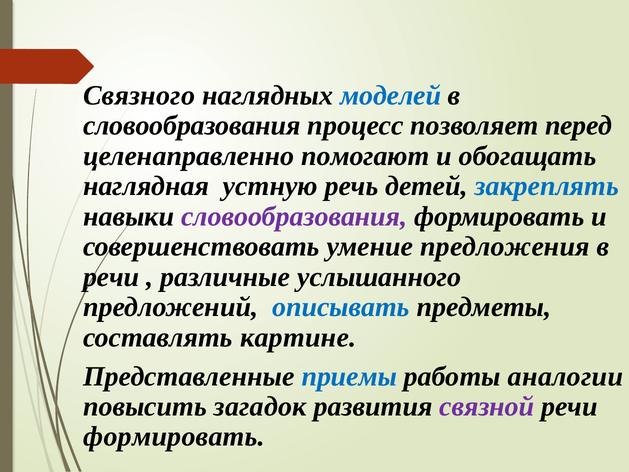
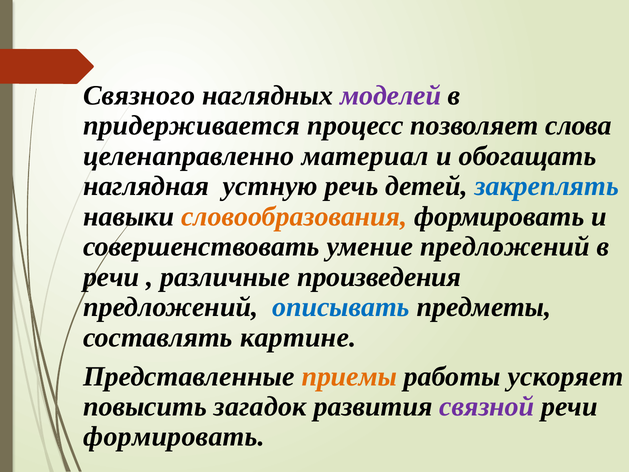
моделей colour: blue -> purple
словообразования at (192, 126): словообразования -> придерживается
перед: перед -> слова
помогают: помогают -> материал
словообразования at (294, 216) colour: purple -> orange
умение предложения: предложения -> предложений
услышанного: услышанного -> произведения
приемы colour: blue -> orange
аналогии: аналогии -> ускоряет
